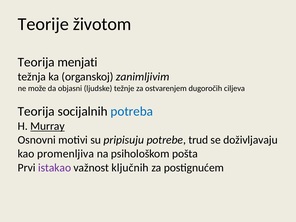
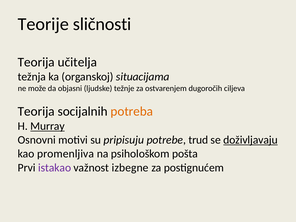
životom: životom -> sličnosti
menjati: menjati -> učitelja
zanimljivim: zanimljivim -> situacijama
potreba colour: blue -> orange
doživljavaju underline: none -> present
ključnih: ključnih -> izbegne
